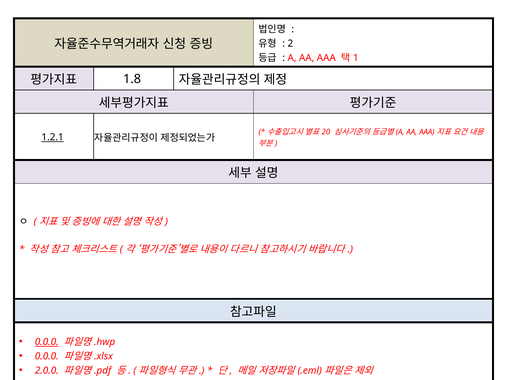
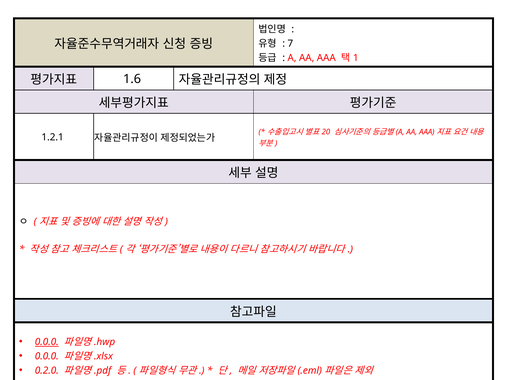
2: 2 -> 7
1.8: 1.8 -> 1.6
1.2.1 underline: present -> none
2.0.0: 2.0.0 -> 0.2.0
